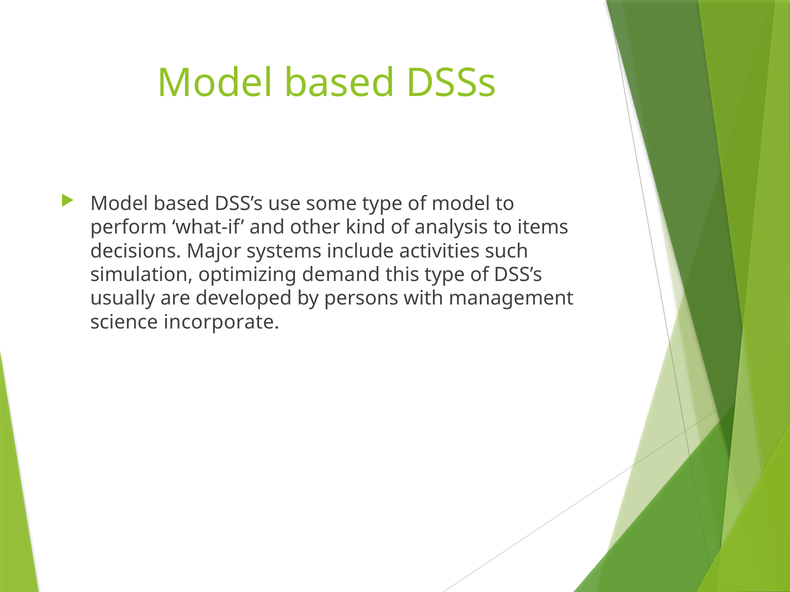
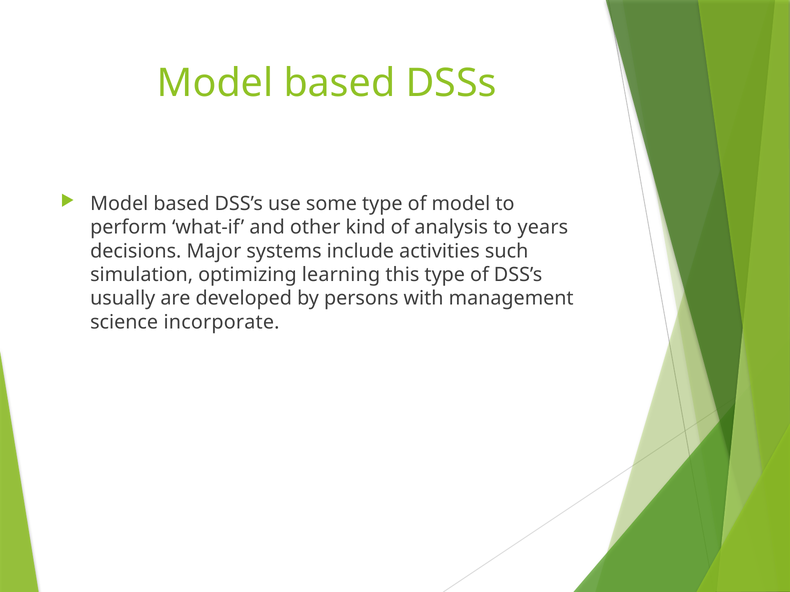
items: items -> years
demand: demand -> learning
